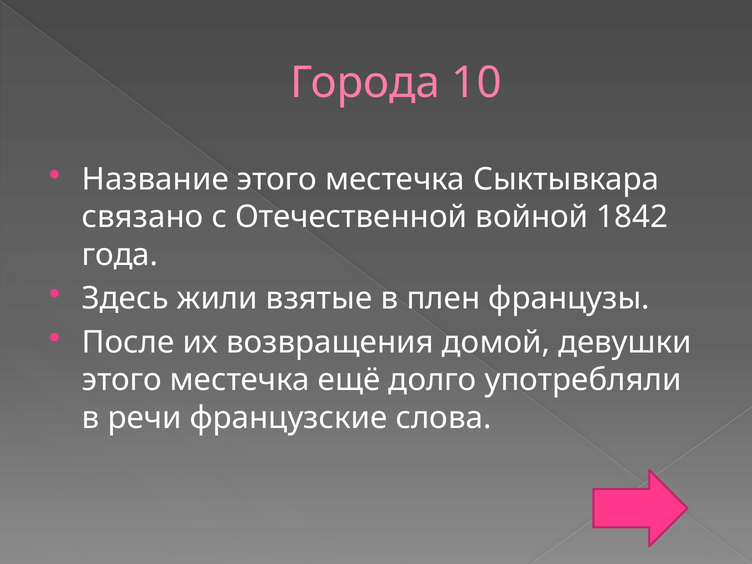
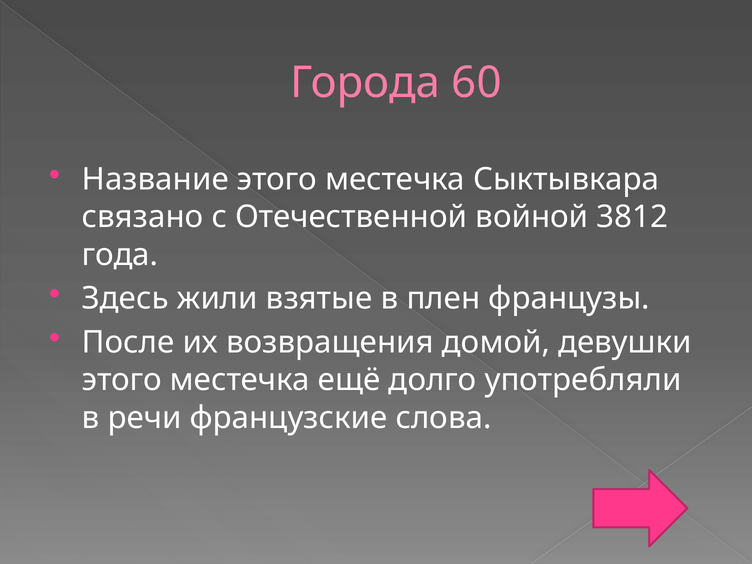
10: 10 -> 60
1842: 1842 -> 3812
